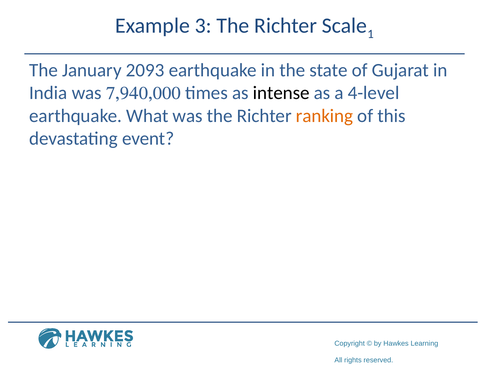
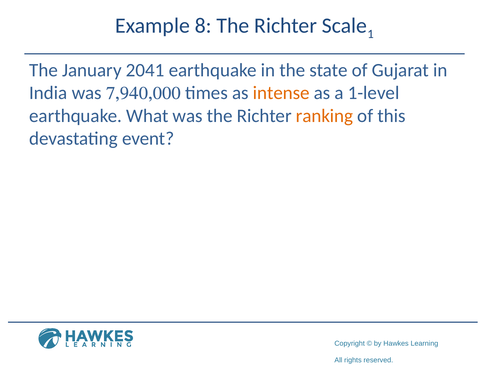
3: 3 -> 8
2093: 2093 -> 2041
intense colour: black -> orange
4-level: 4-level -> 1-level
